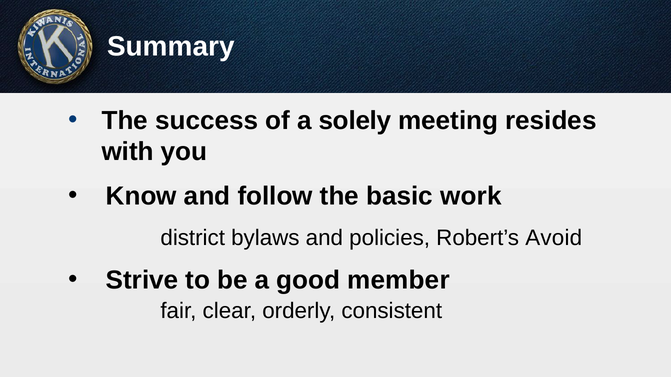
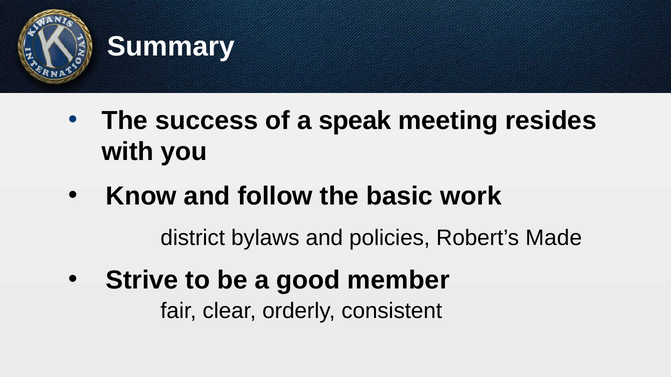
solely: solely -> speak
Avoid: Avoid -> Made
